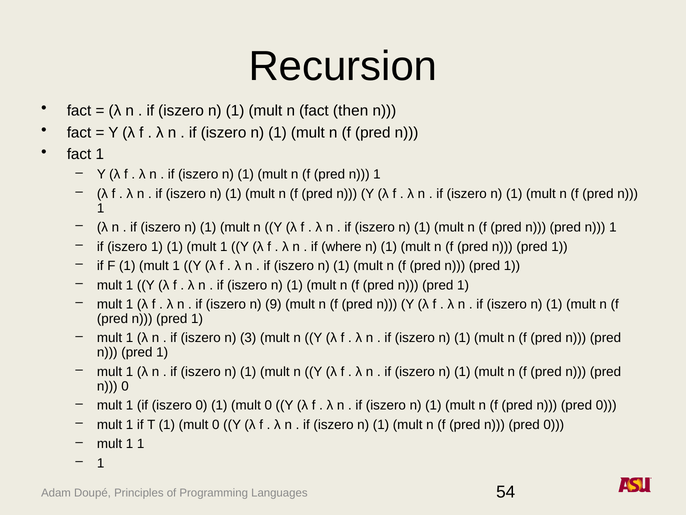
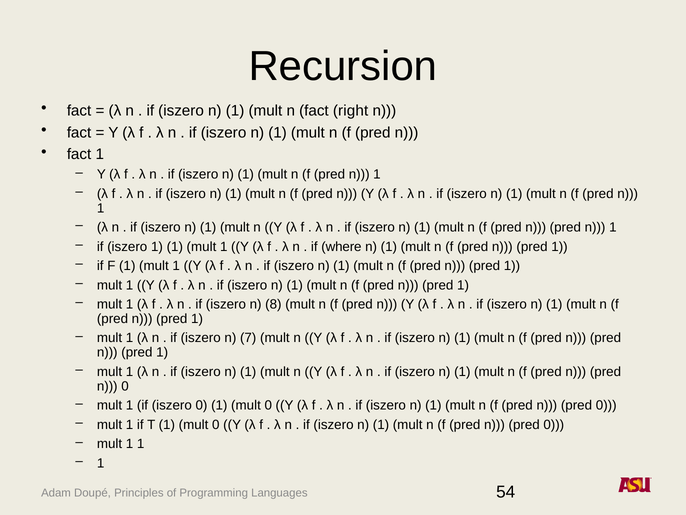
then: then -> right
9: 9 -> 8
3: 3 -> 7
